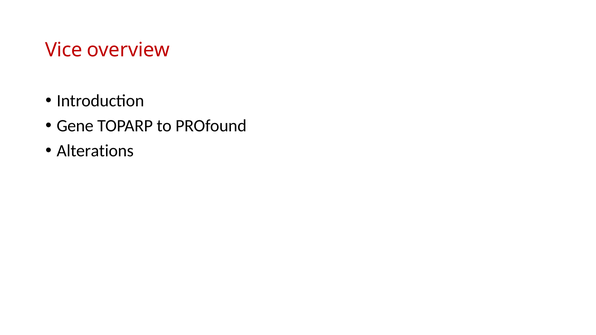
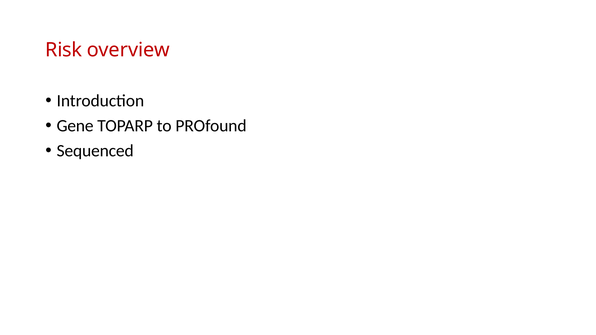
Vice: Vice -> Risk
Alterations: Alterations -> Sequenced
